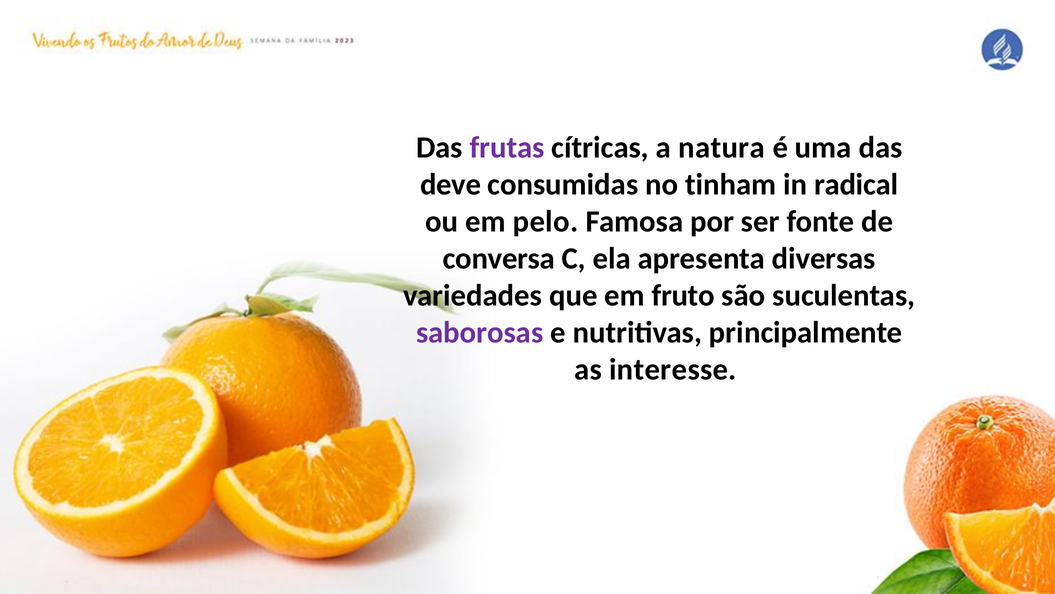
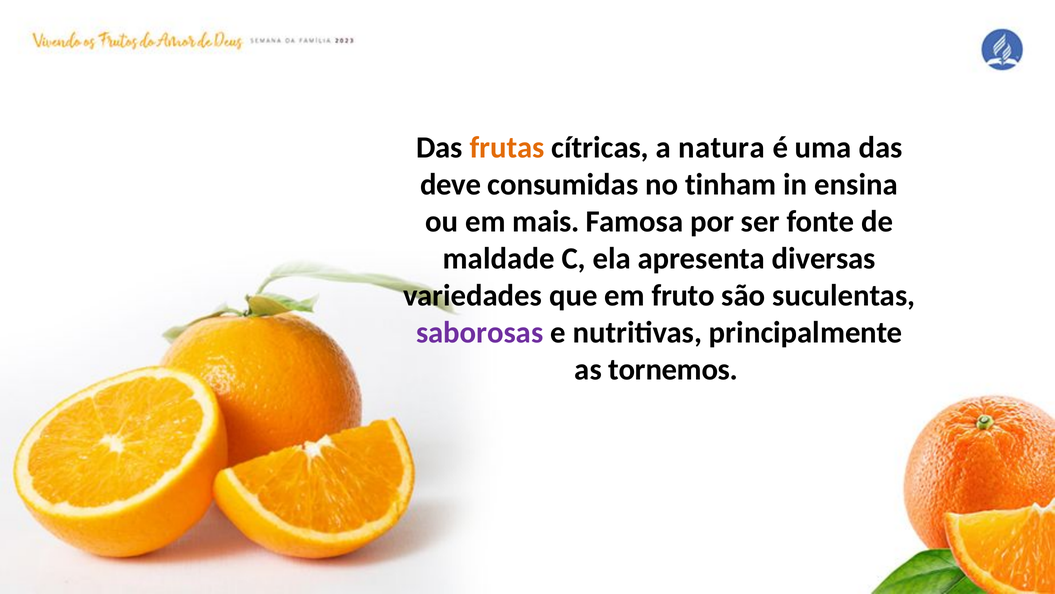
frutas colour: purple -> orange
radical: radical -> ensina
pelo: pelo -> mais
conversa: conversa -> maldade
interesse: interesse -> tornemos
